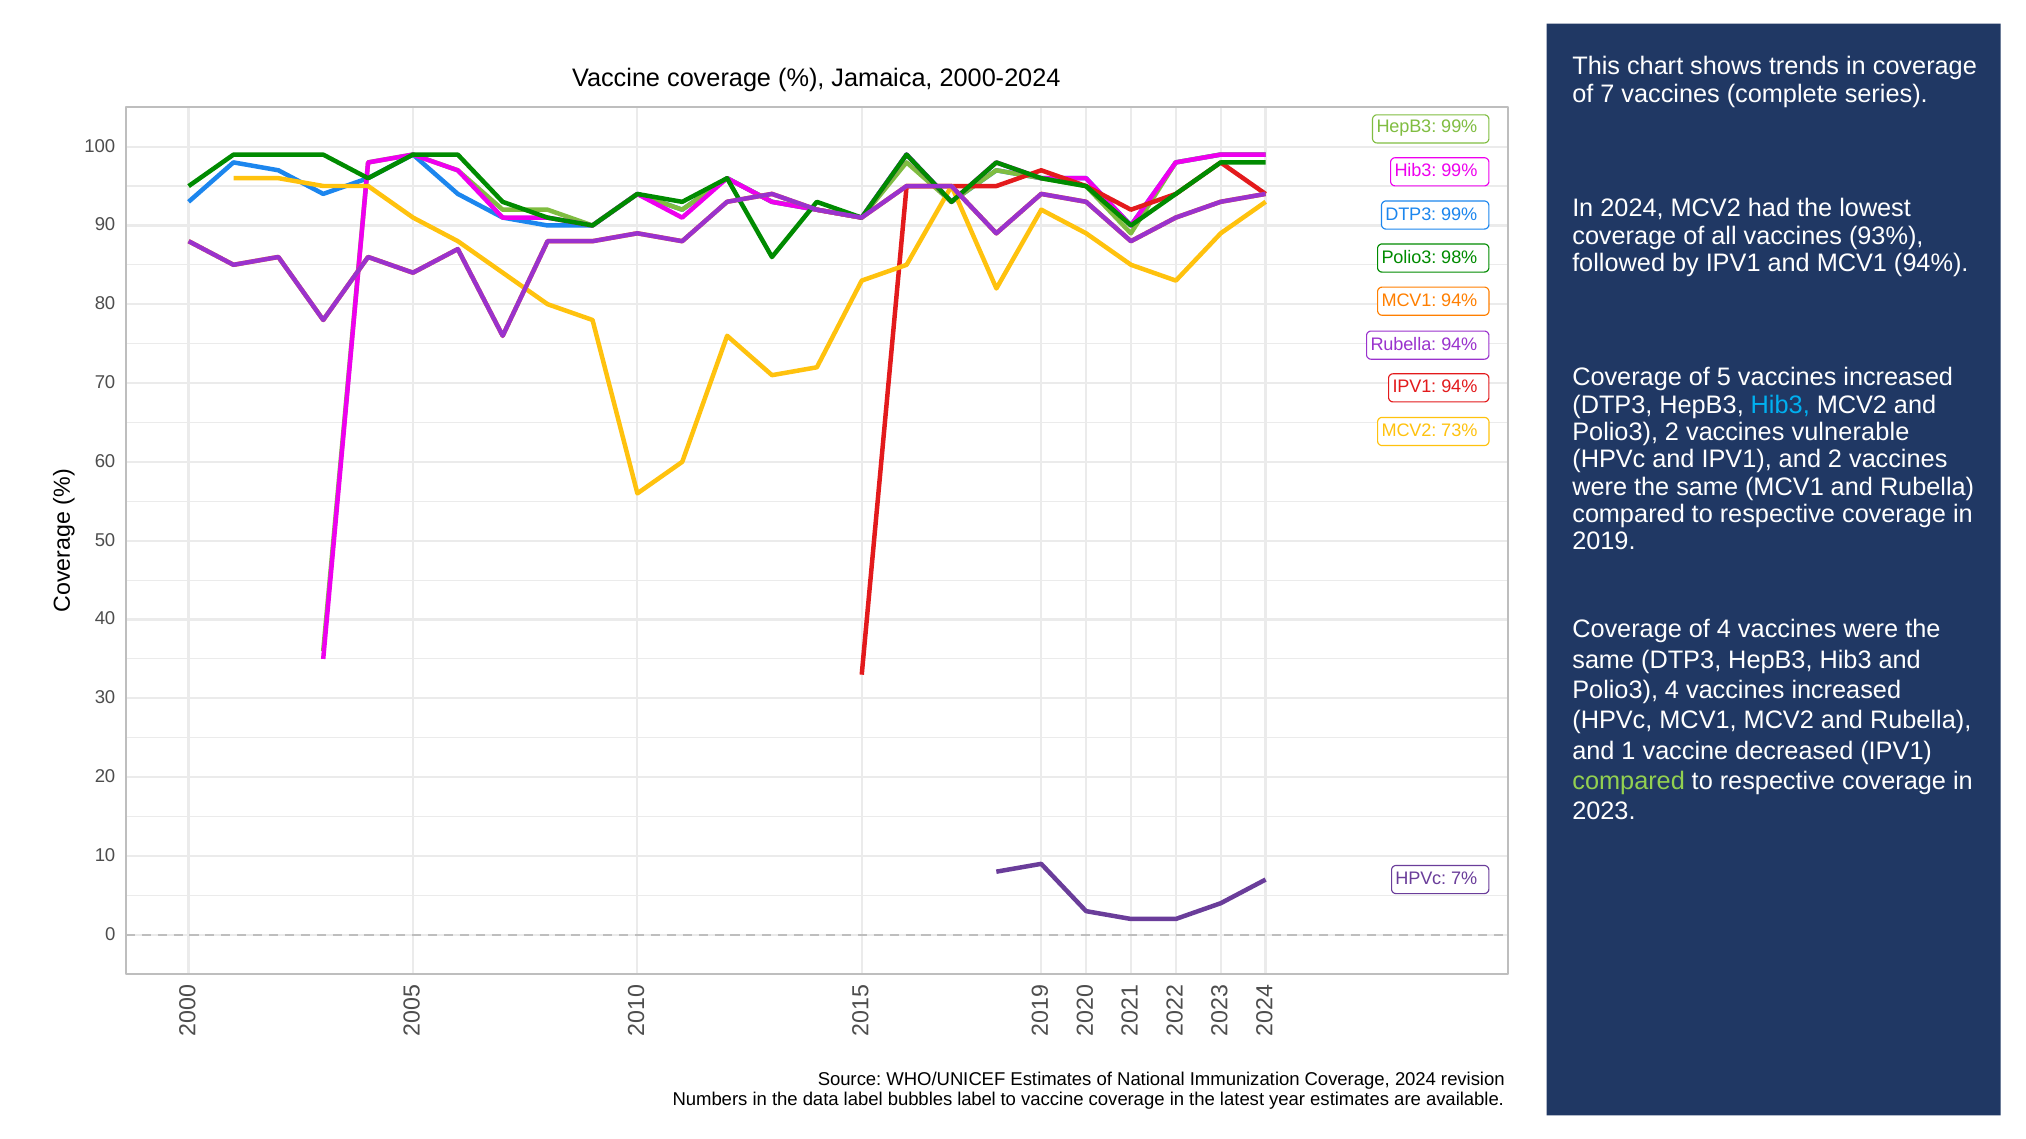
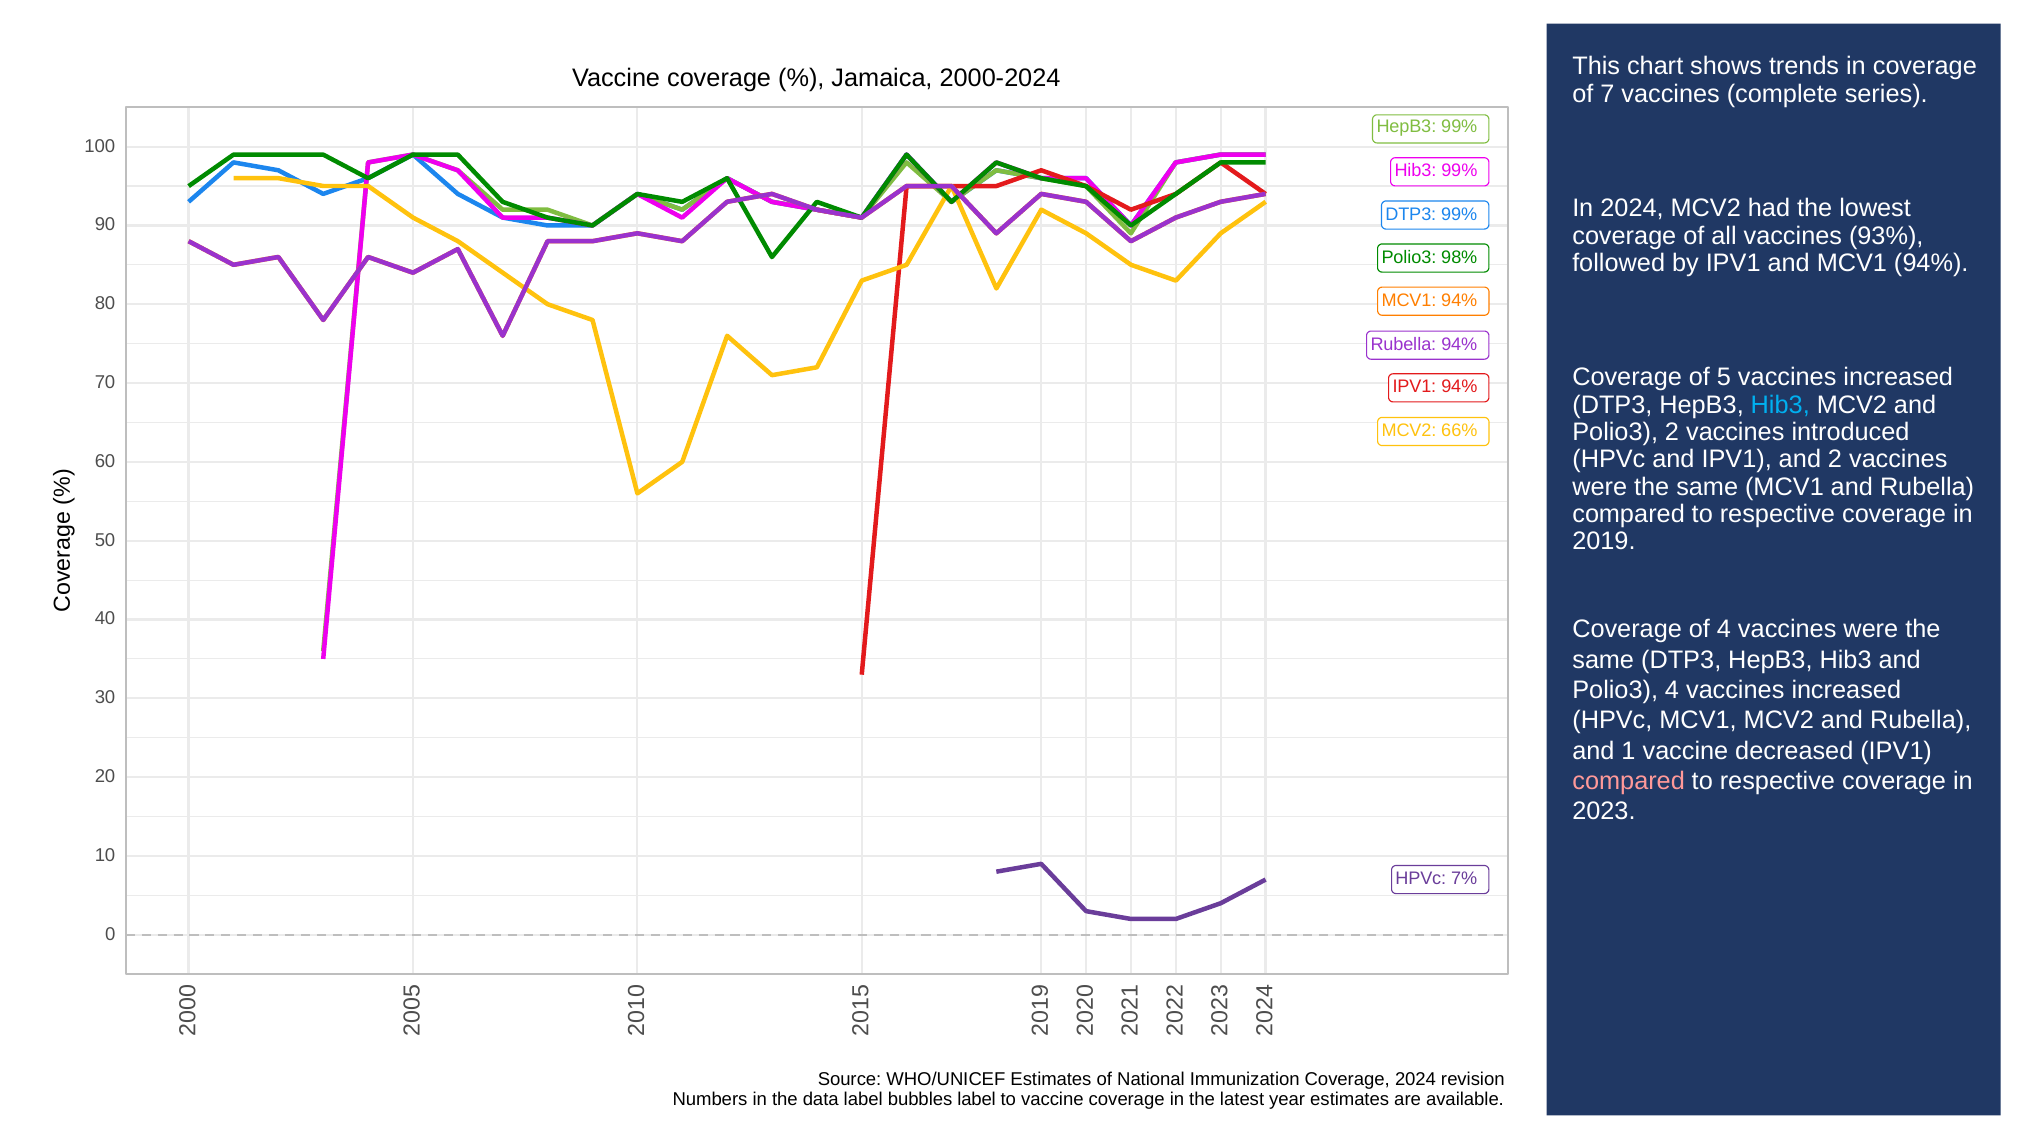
vulnerable: vulnerable -> introduced
73%: 73% -> 66%
compared at (1629, 782) colour: light green -> pink
